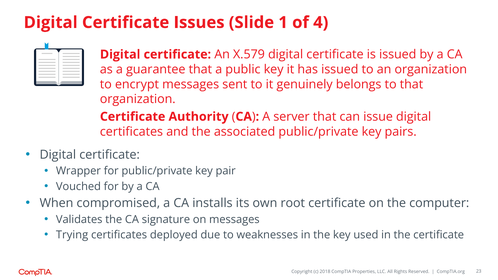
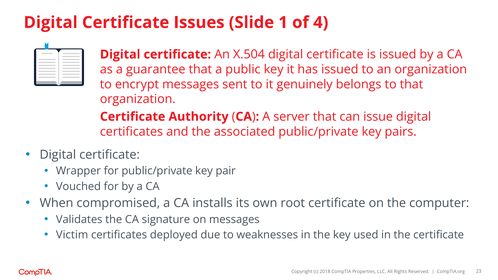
X.579: X.579 -> X.504
Trying: Trying -> Victim
